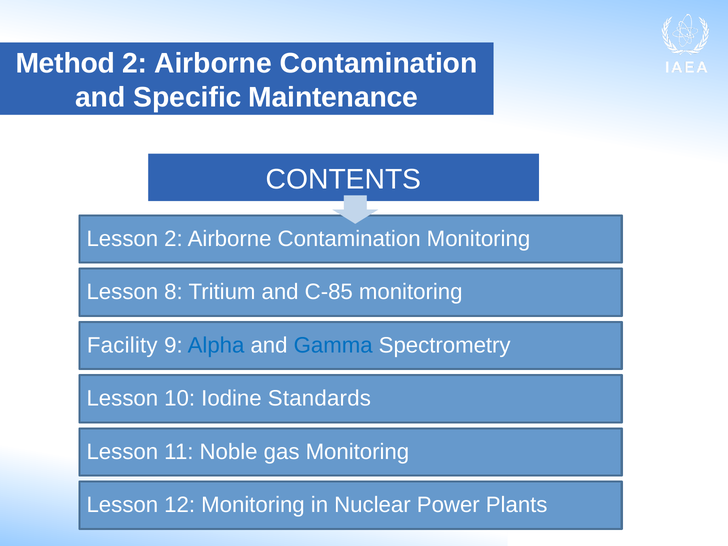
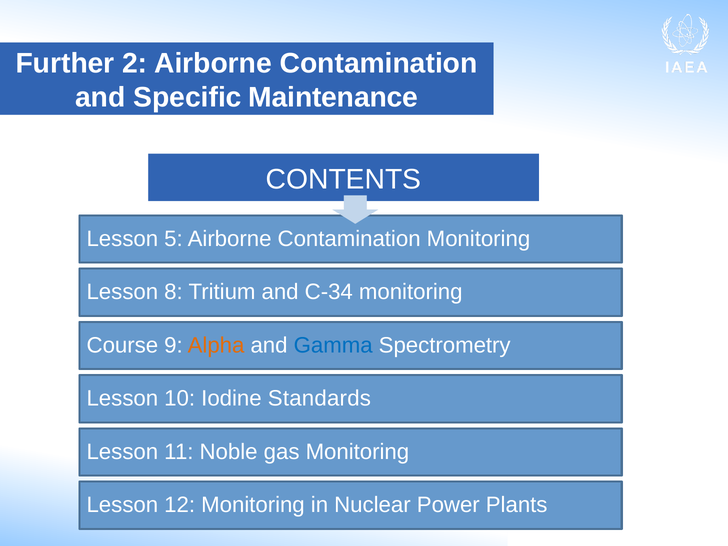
Method: Method -> Further
Lesson 2: 2 -> 5
C-85: C-85 -> C-34
Facility: Facility -> Course
Alpha colour: blue -> orange
